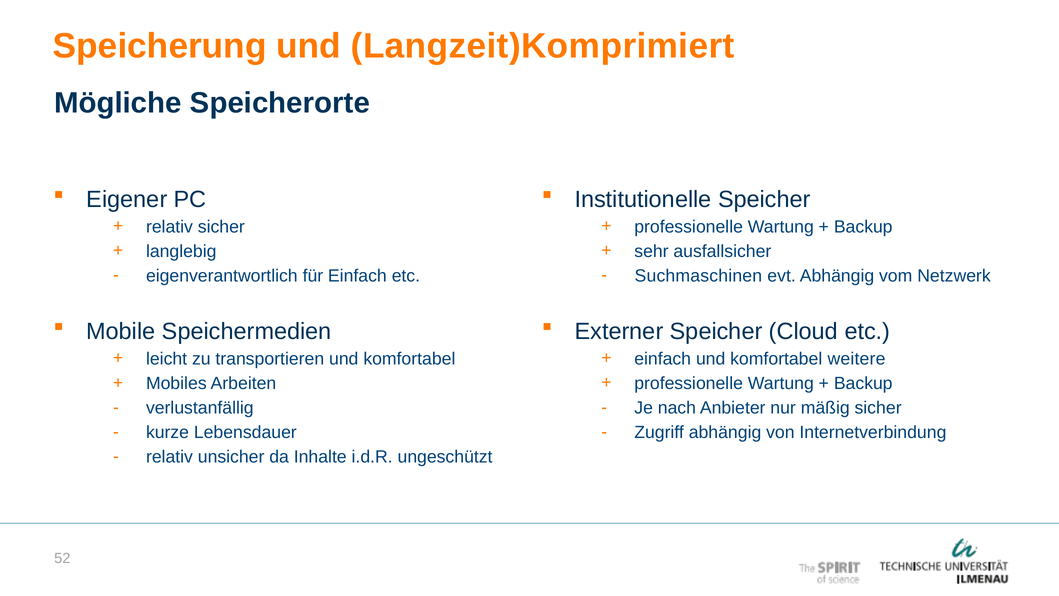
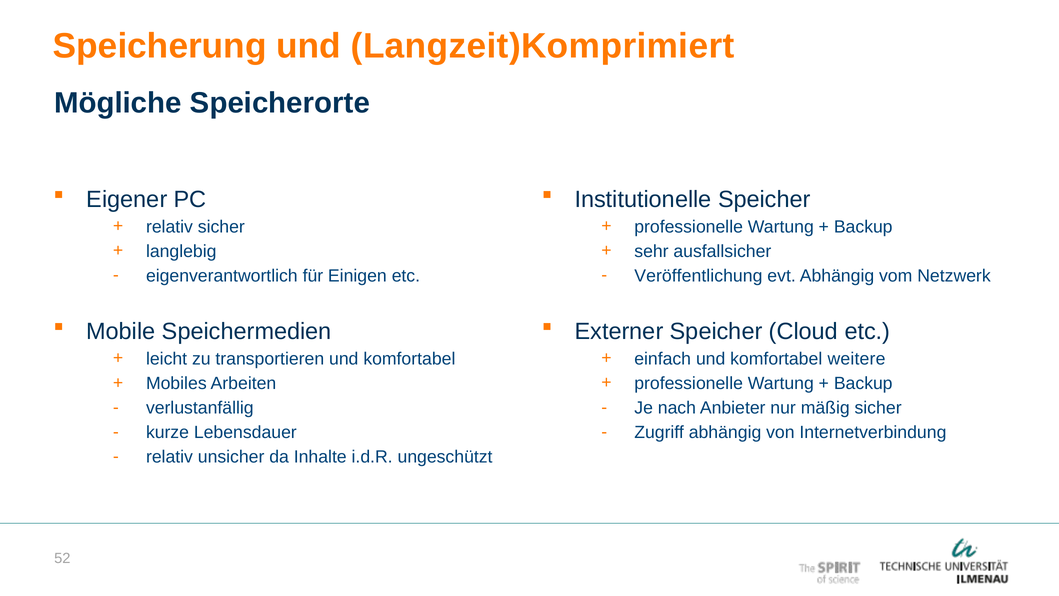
für Einfach: Einfach -> Einigen
Suchmaschinen: Suchmaschinen -> Veröffentlichung
